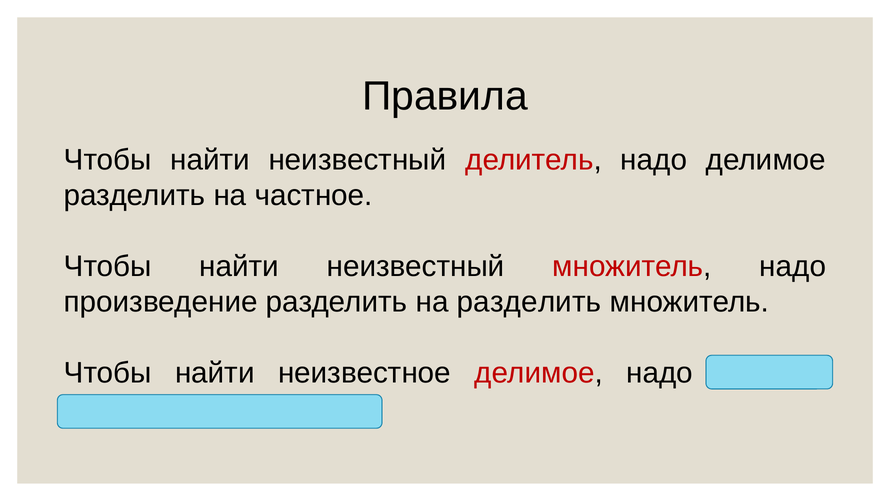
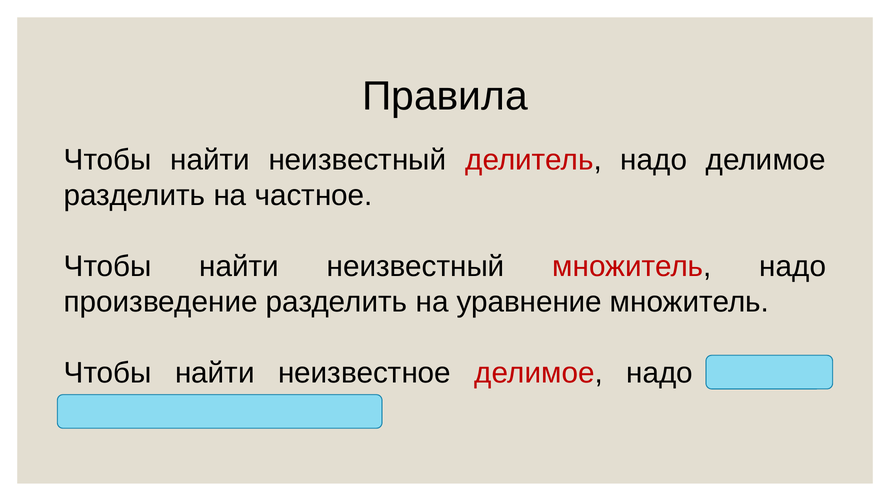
на разделить: разделить -> уравнение
